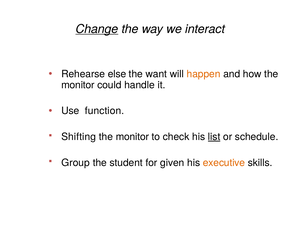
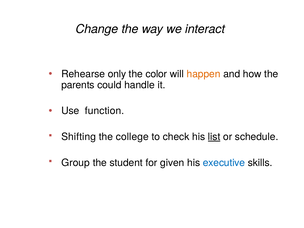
Change underline: present -> none
else: else -> only
want: want -> color
monitor at (78, 85): monitor -> parents
monitor at (132, 137): monitor -> college
executive colour: orange -> blue
